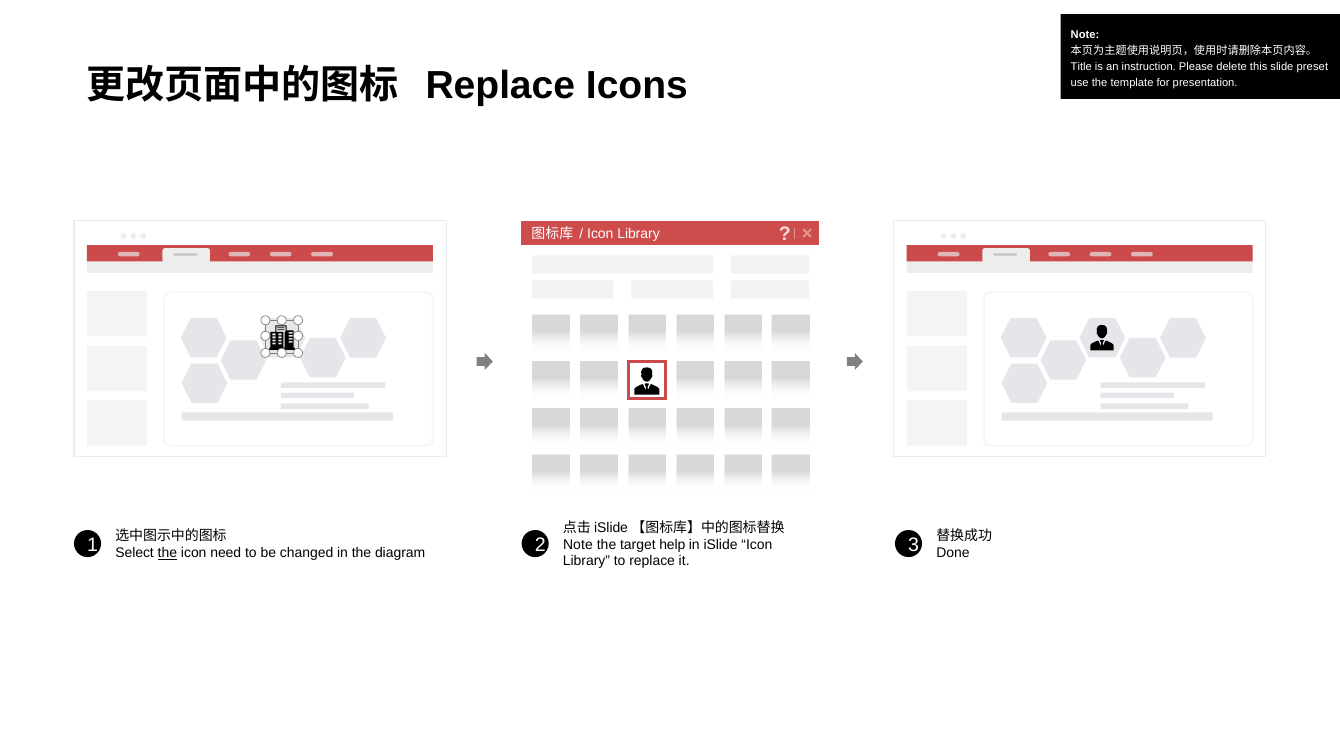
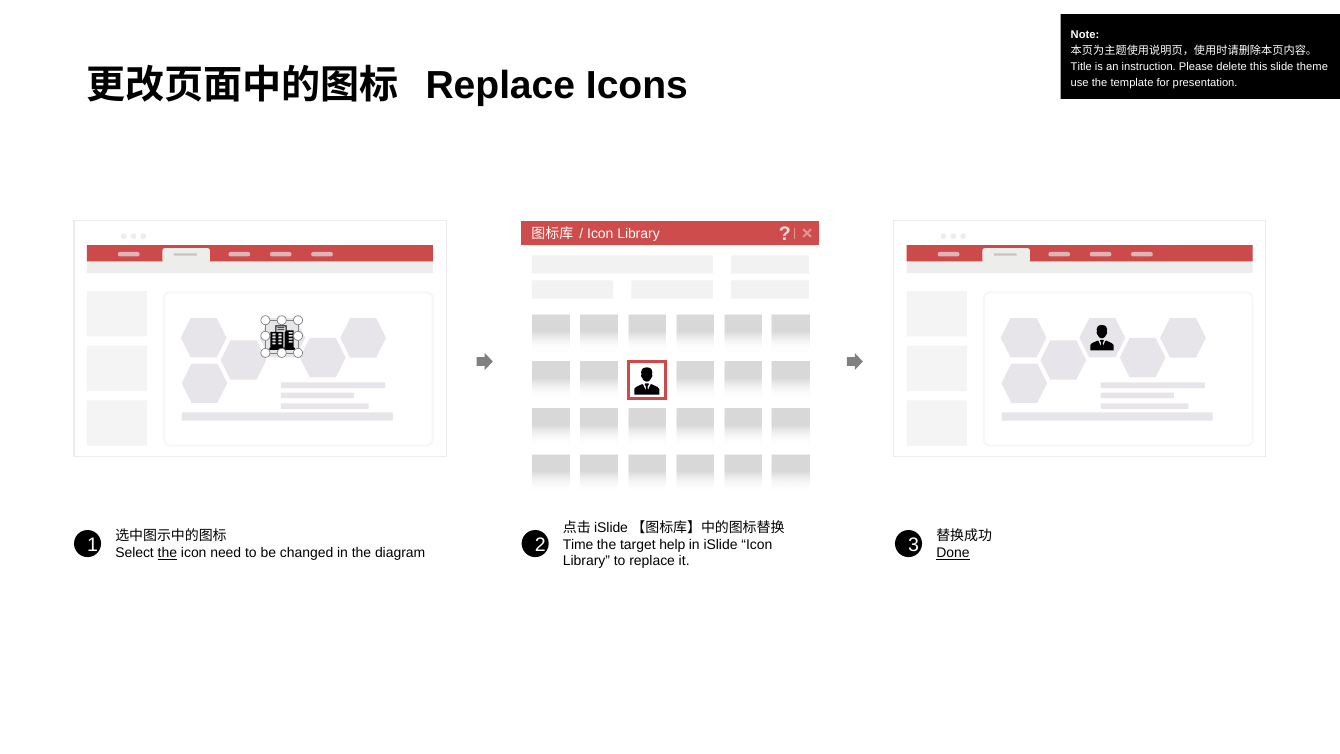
preset: preset -> theme
Note at (578, 544): Note -> Time
Done underline: none -> present
